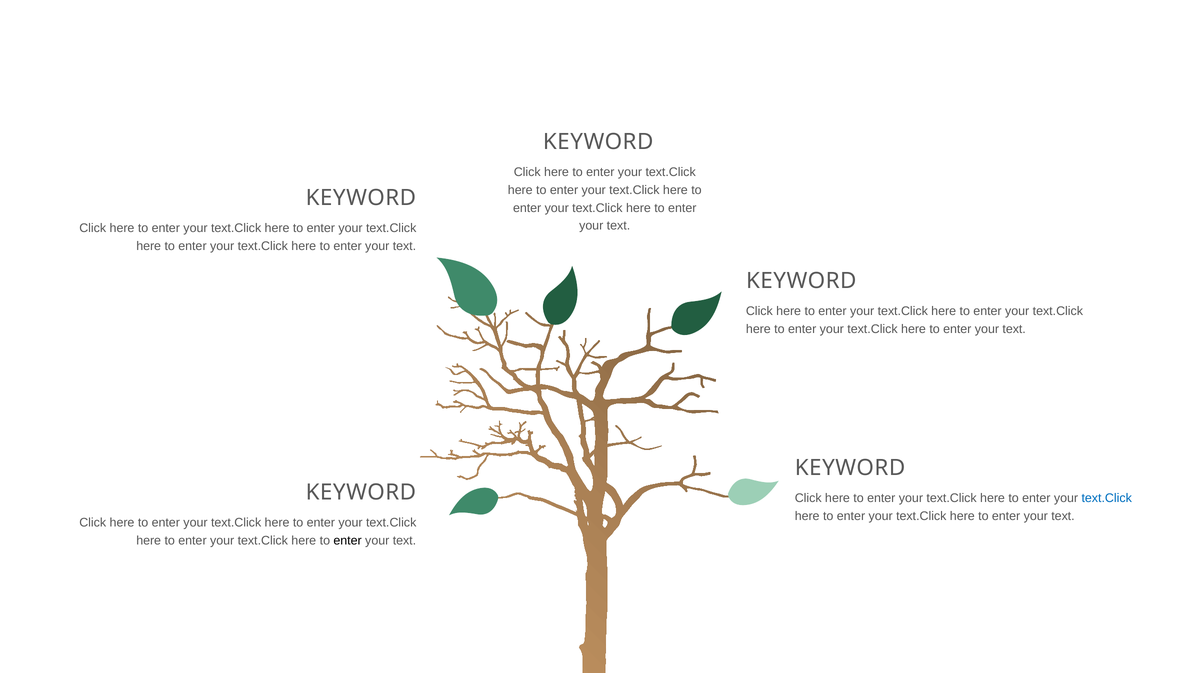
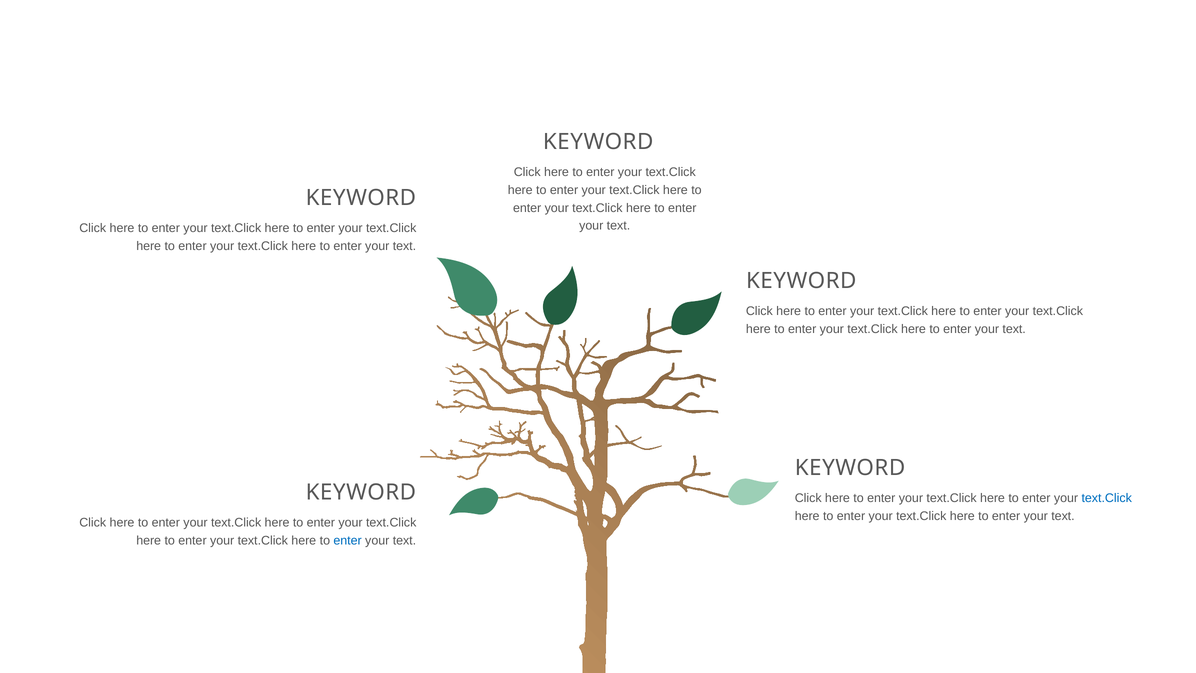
enter at (348, 541) colour: black -> blue
